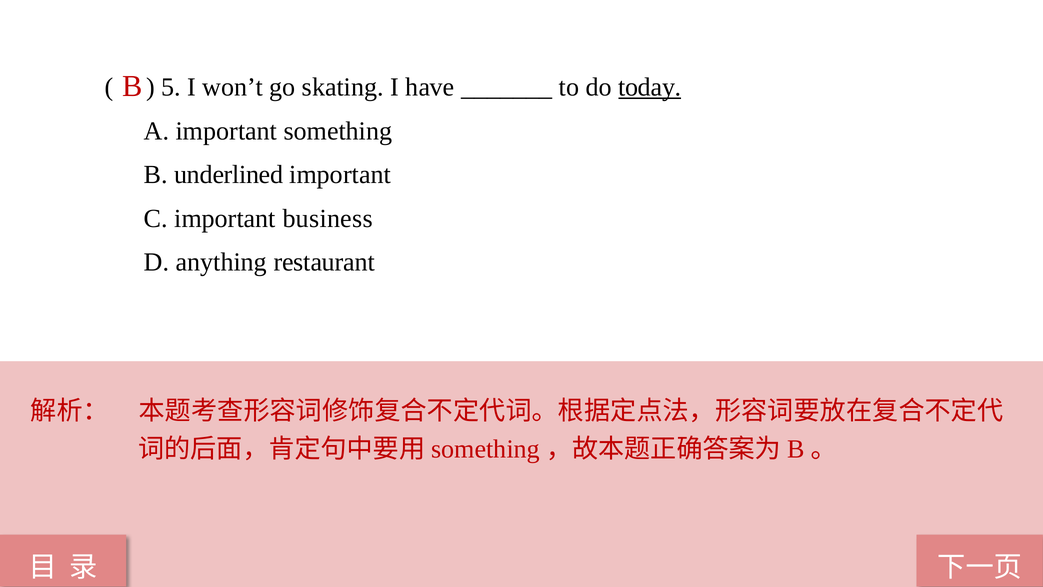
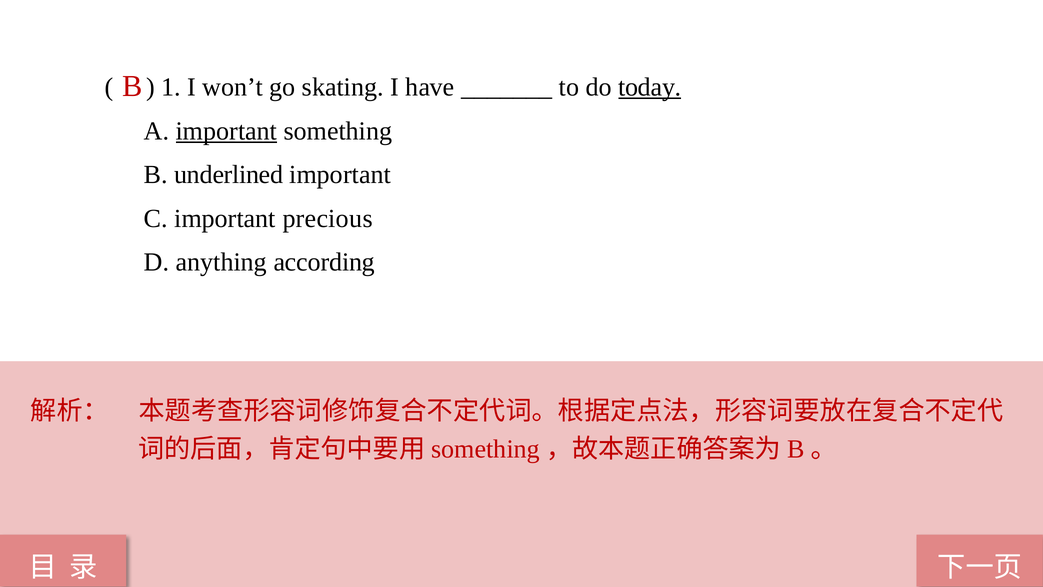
5: 5 -> 1
important at (226, 131) underline: none -> present
business: business -> precious
restaurant: restaurant -> according
